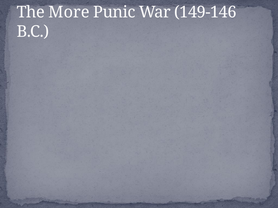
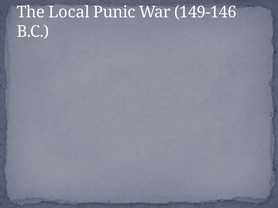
More: More -> Local
